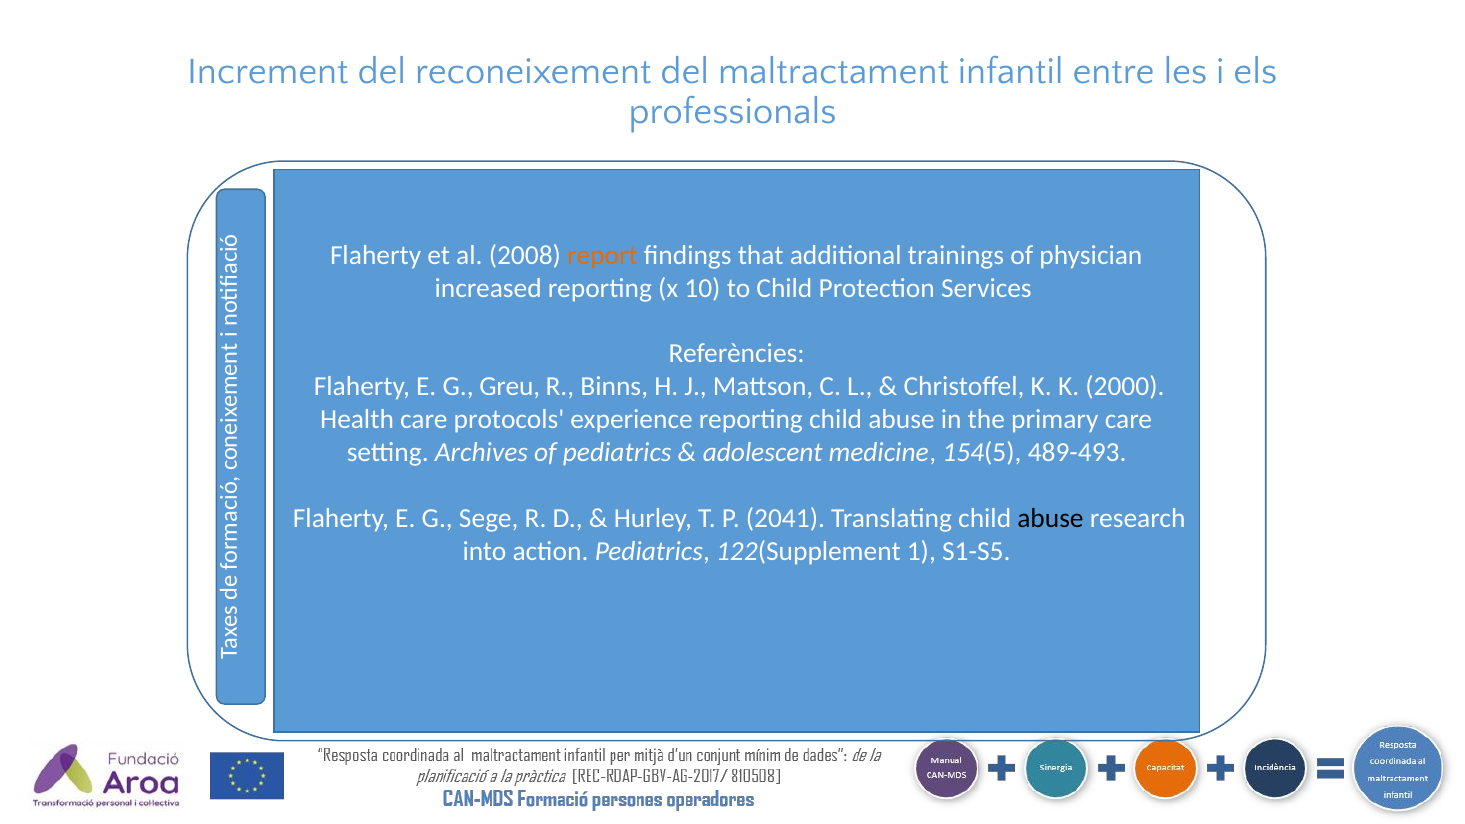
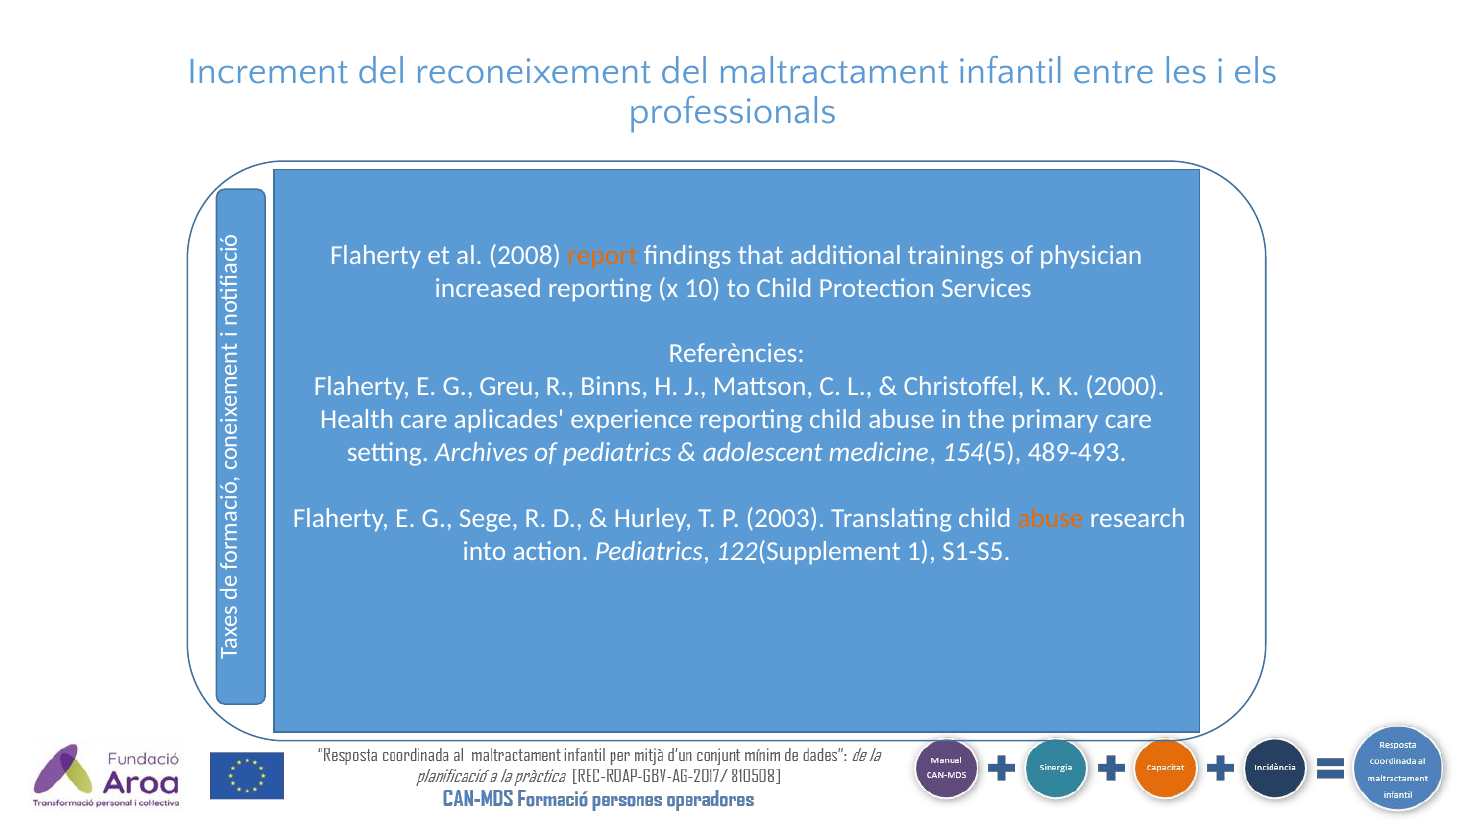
protocols: protocols -> aplicades
2041: 2041 -> 2003
abuse at (1050, 519) colour: black -> orange
